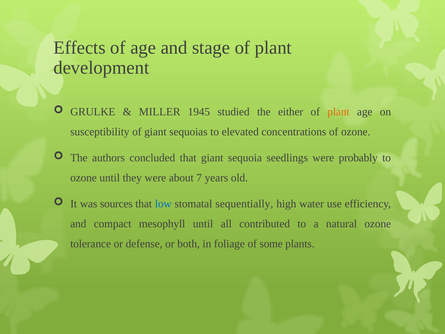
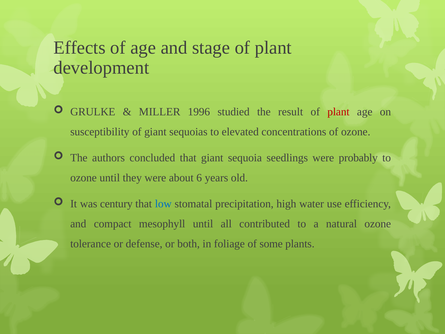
1945: 1945 -> 1996
either: either -> result
plant at (338, 112) colour: orange -> red
7: 7 -> 6
sources: sources -> century
sequentially: sequentially -> precipitation
